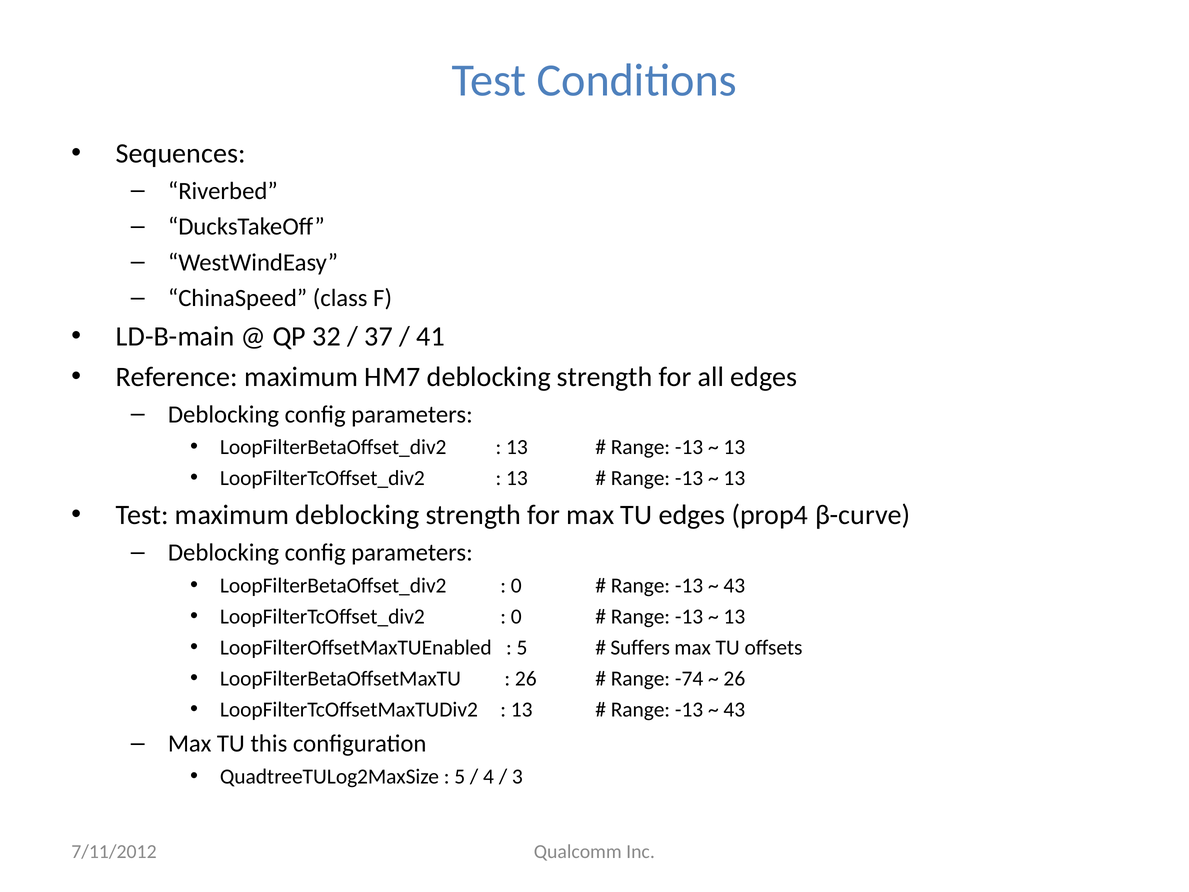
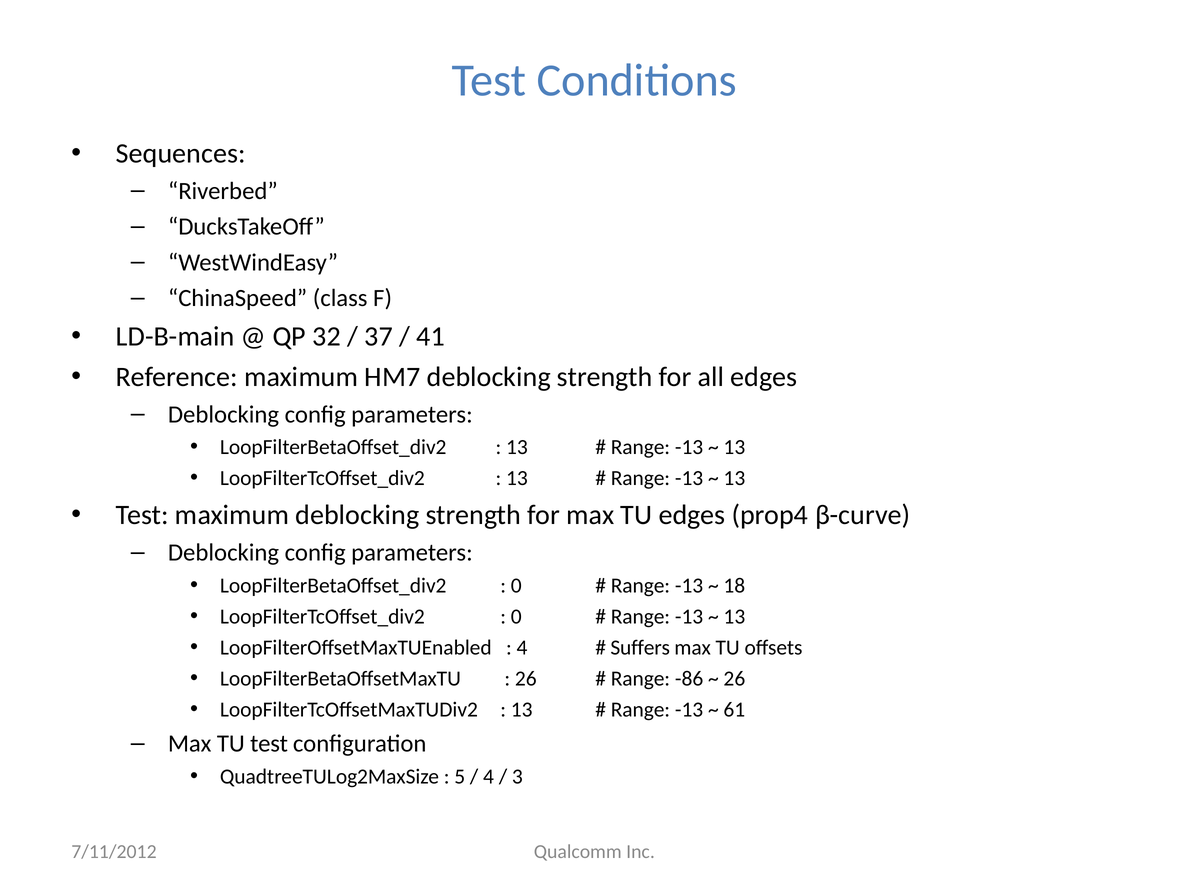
43 at (734, 585): 43 -> 18
5 at (522, 647): 5 -> 4
-74: -74 -> -86
43 at (734, 710): 43 -> 61
TU this: this -> test
